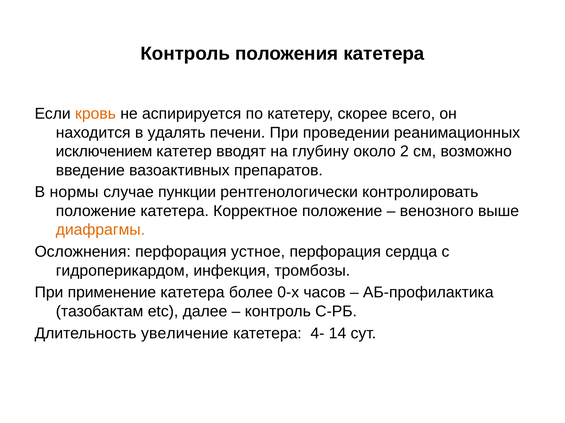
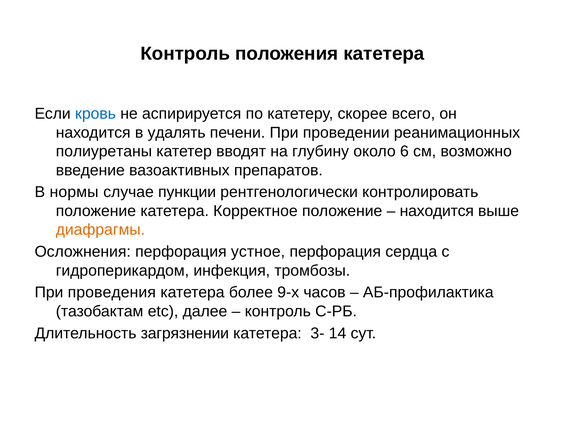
кровь colour: orange -> blue
исключением: исключением -> полиуретаны
2: 2 -> 6
венозного at (437, 211): венозного -> находится
применение: применение -> проведения
0-х: 0-х -> 9-х
увеличение: увеличение -> загрязнении
4-: 4- -> 3-
